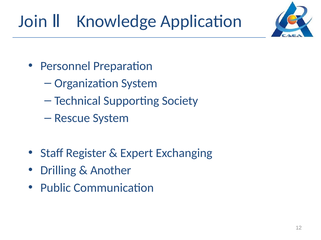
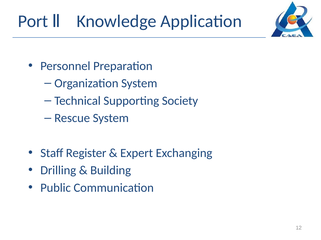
Join: Join -> Port
Another: Another -> Building
